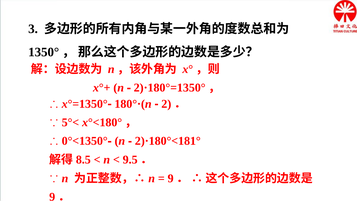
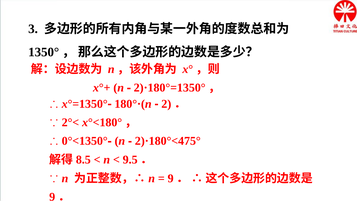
5°<: 5°< -> 2°<
2)·180°<181°: 2)·180°<181° -> 2)·180°<475°
